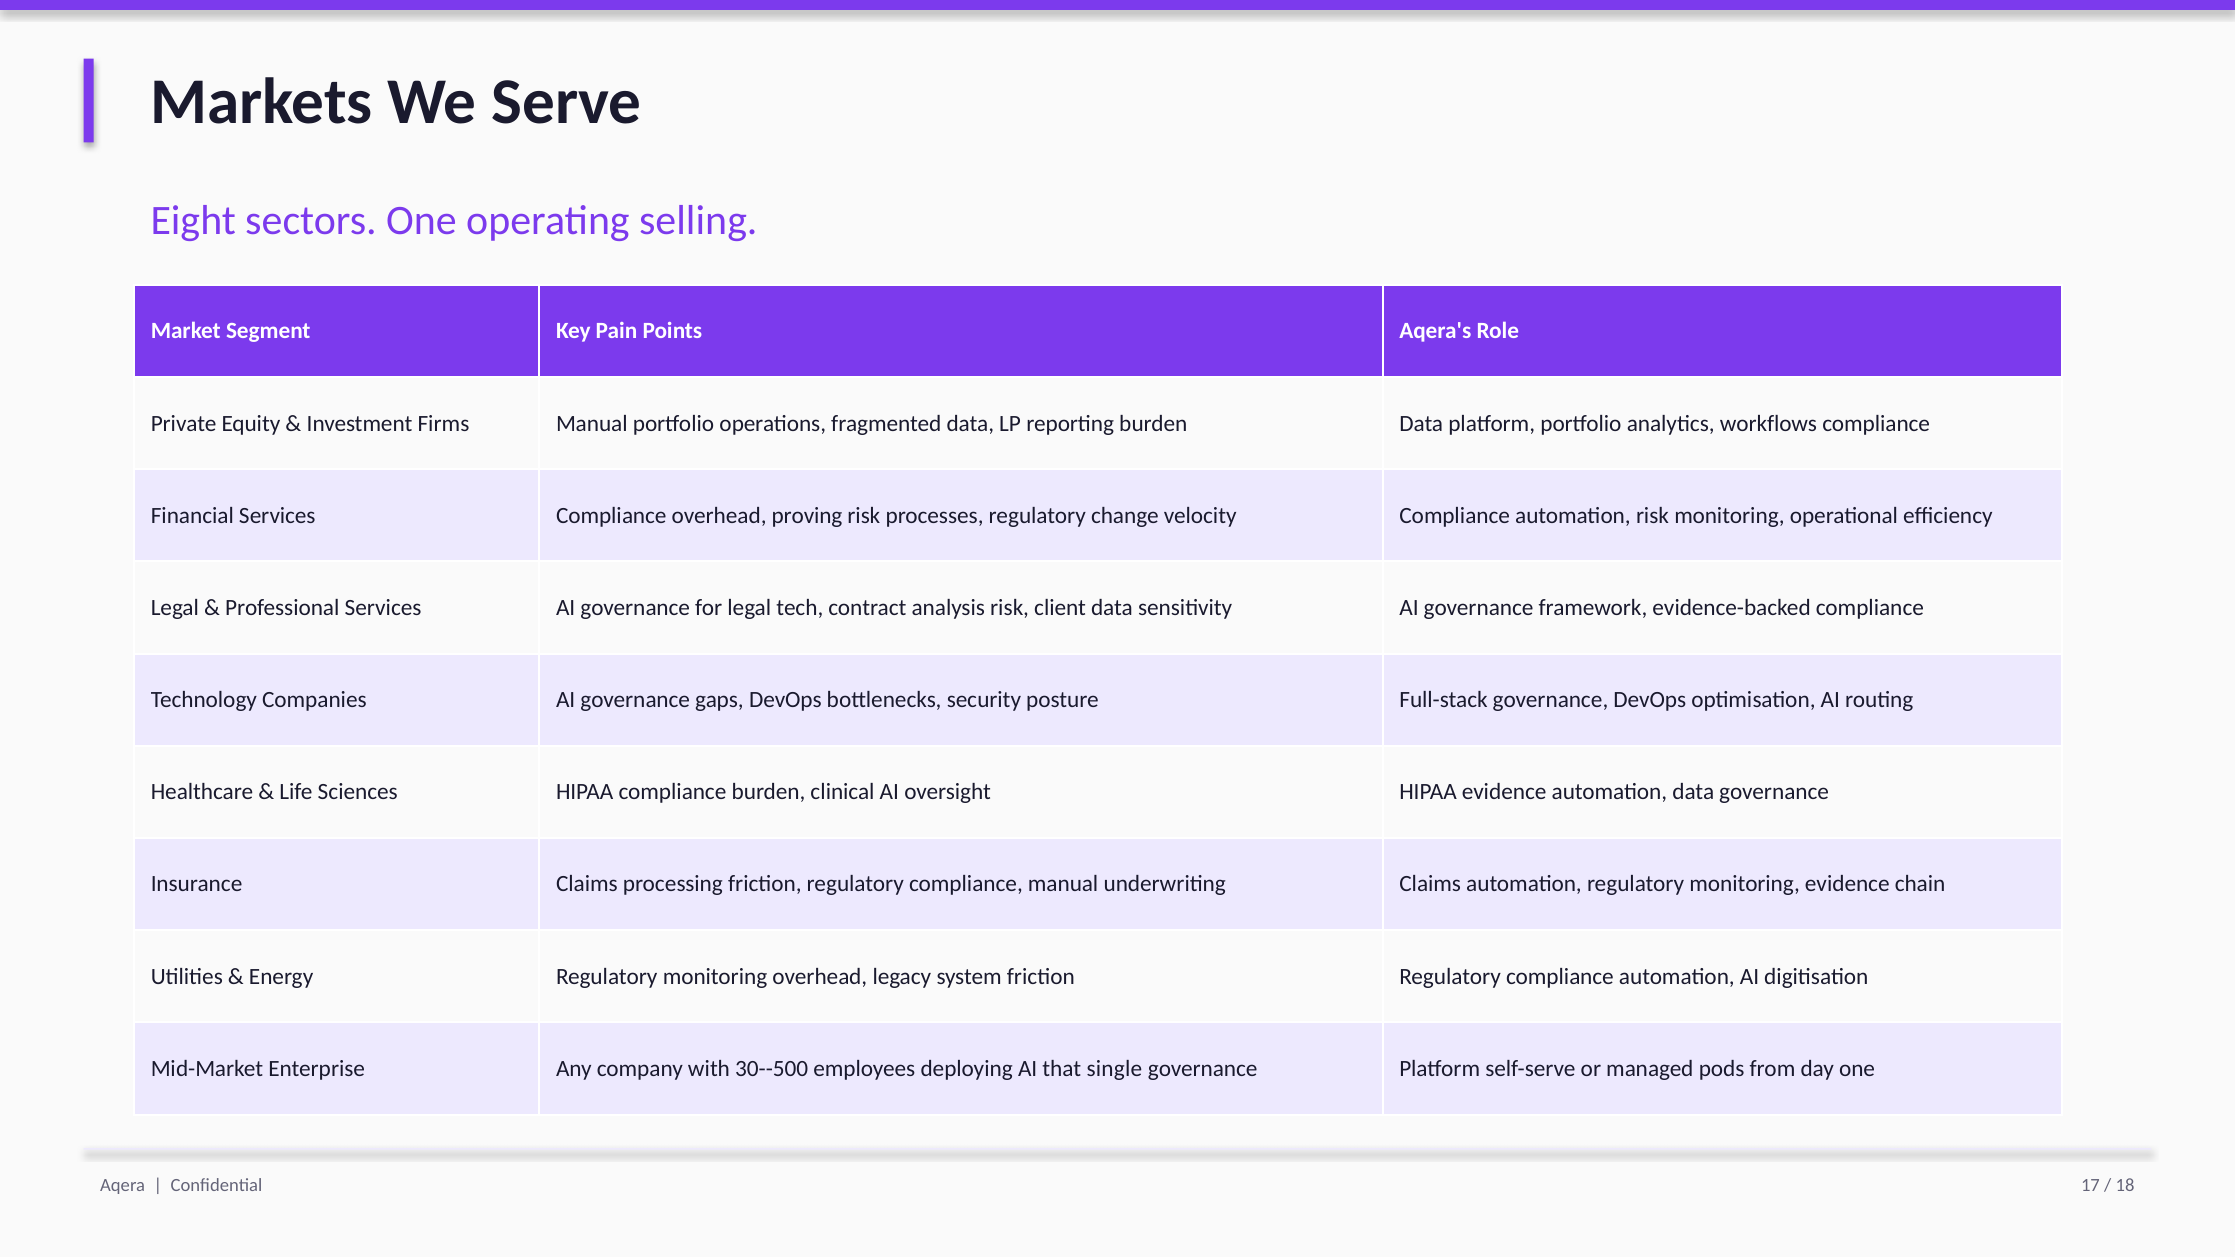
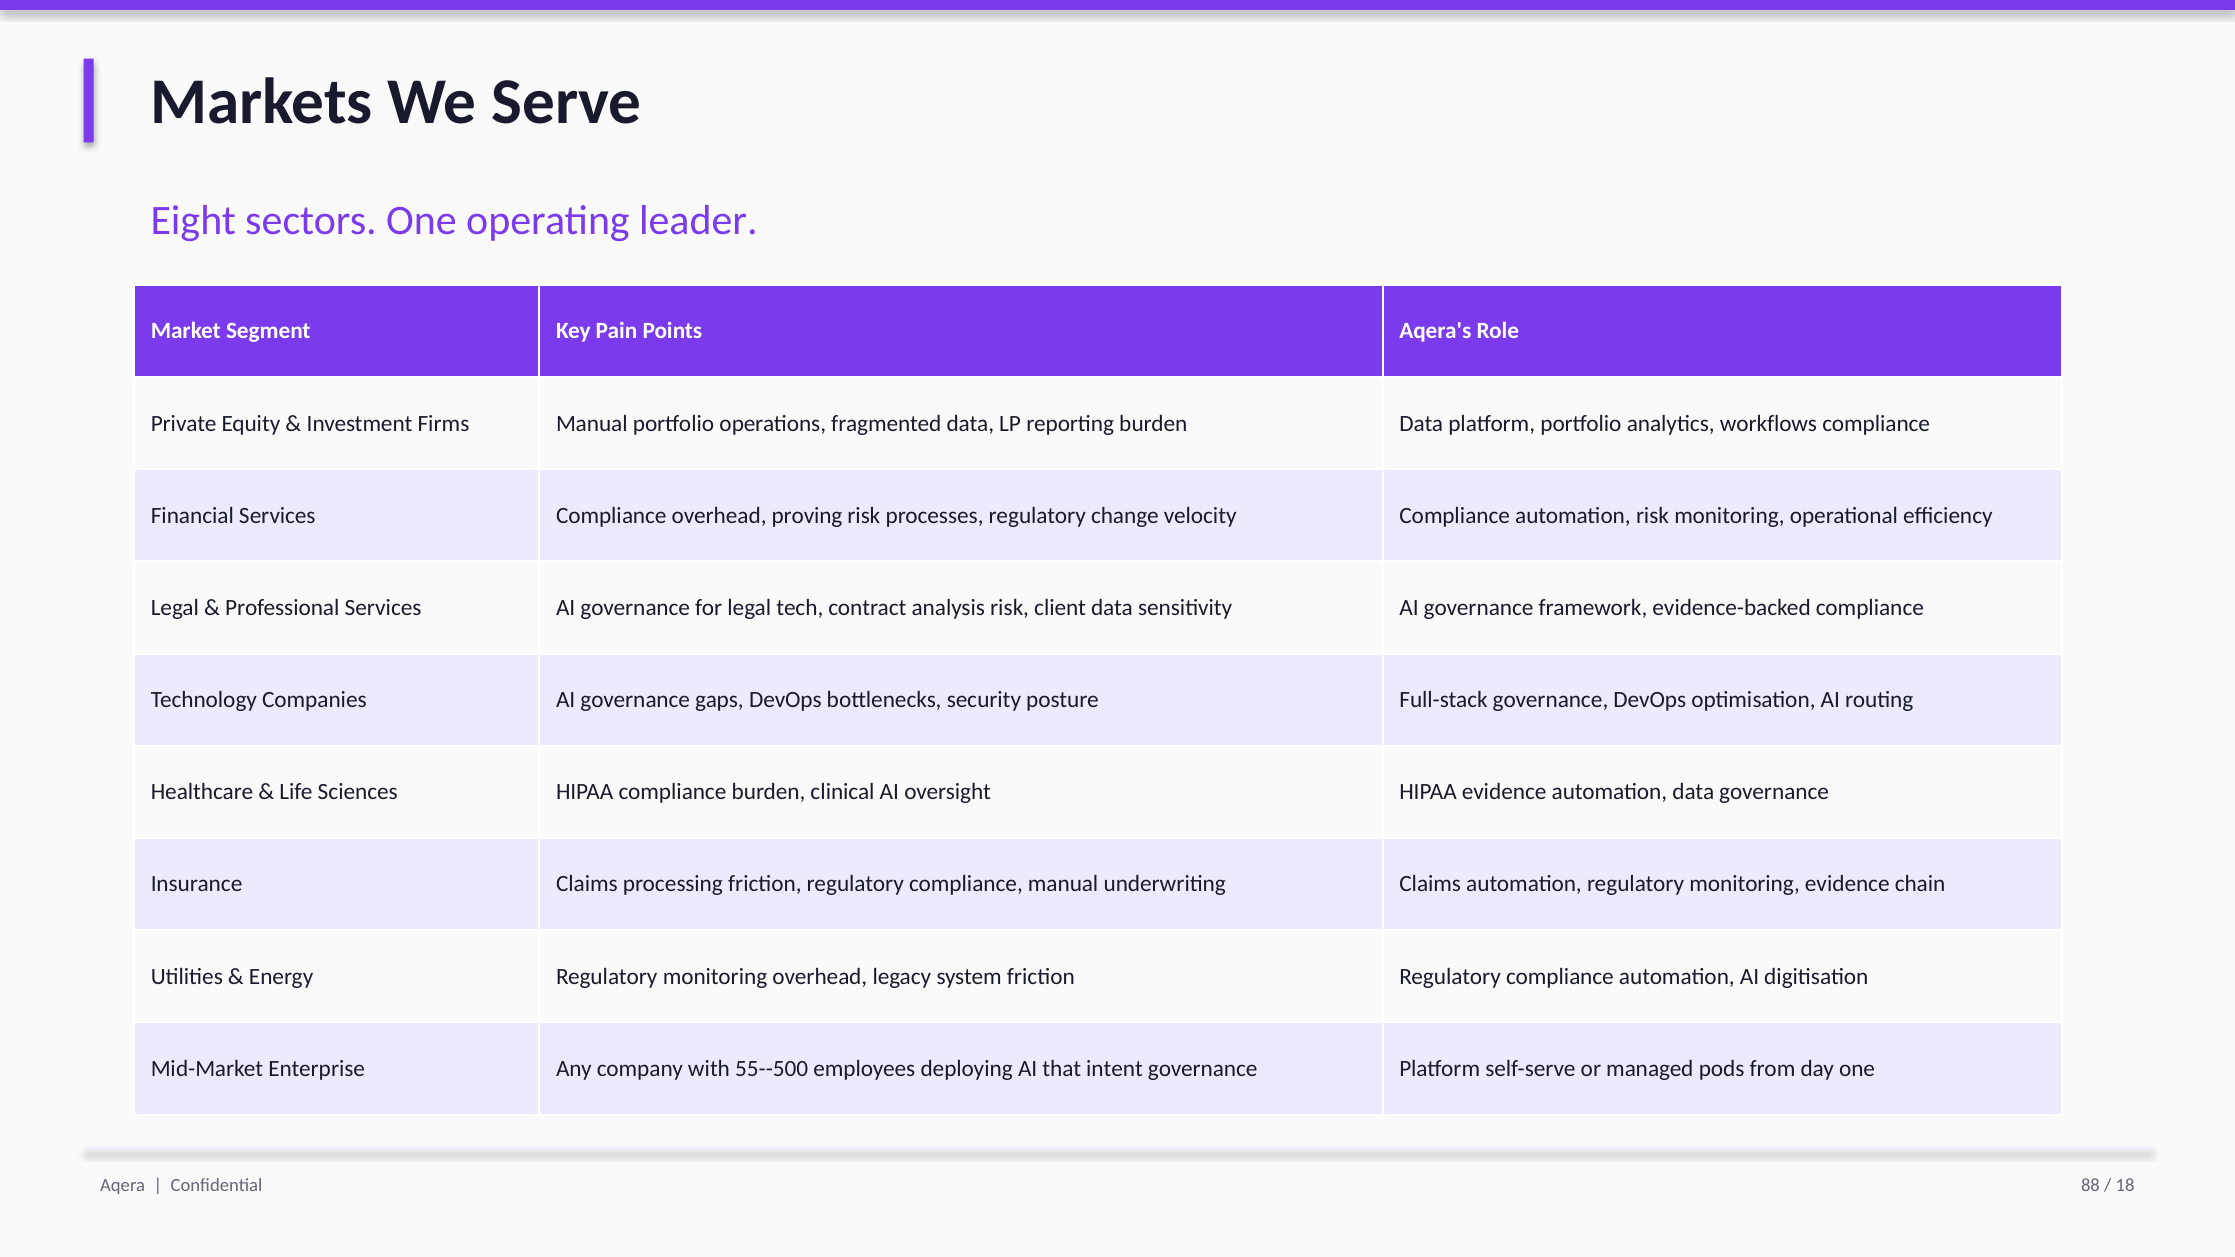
selling: selling -> leader
30--500: 30--500 -> 55--500
single: single -> intent
17: 17 -> 88
